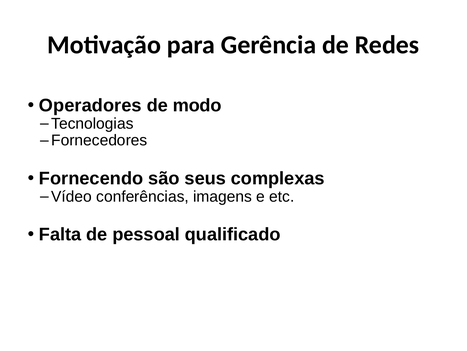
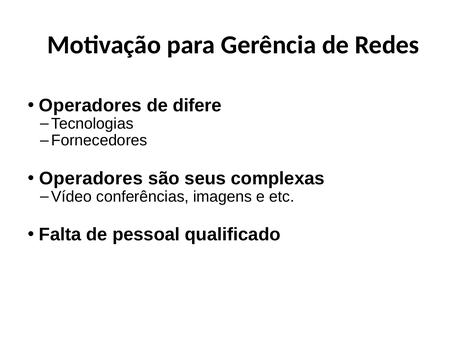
modo: modo -> difere
Fornecendo at (91, 178): Fornecendo -> Operadores
